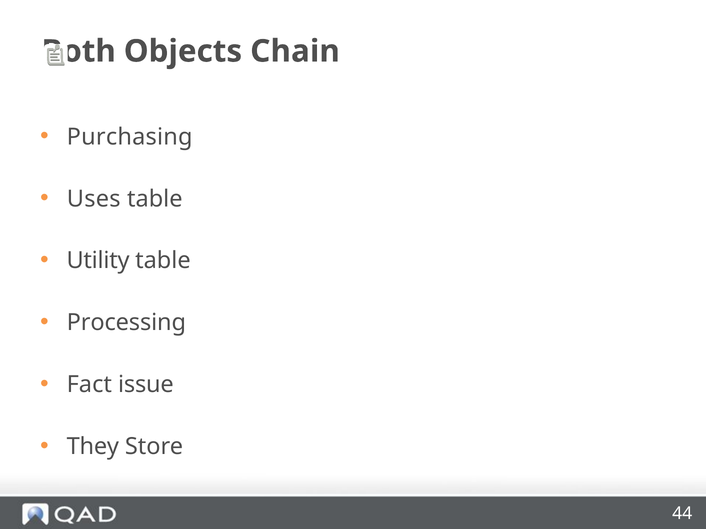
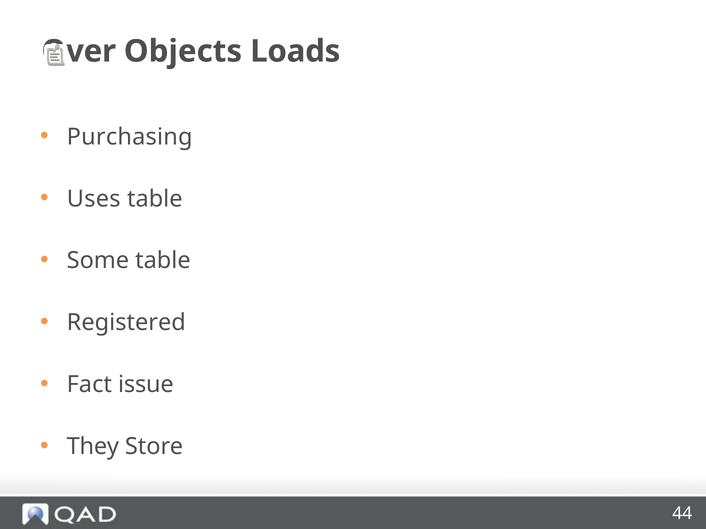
Both: Both -> Over
Chain: Chain -> Loads
Utility: Utility -> Some
Processing: Processing -> Registered
